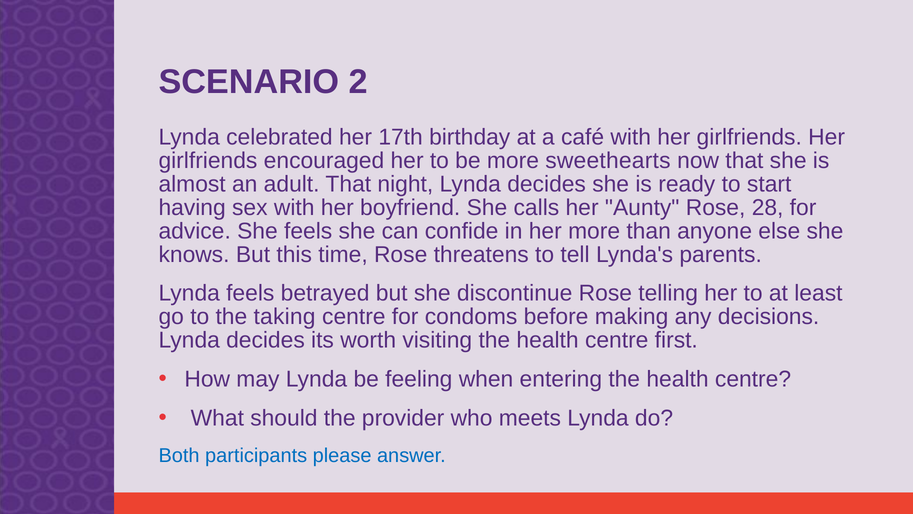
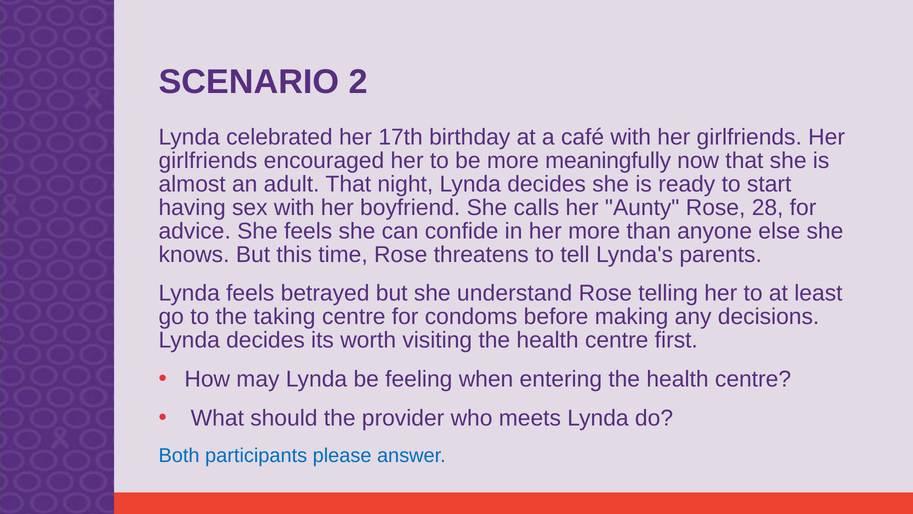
sweethearts: sweethearts -> meaningfully
discontinue: discontinue -> understand
